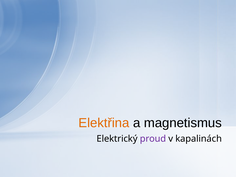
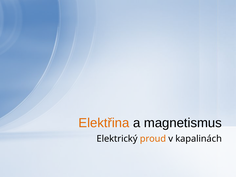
proud colour: purple -> orange
